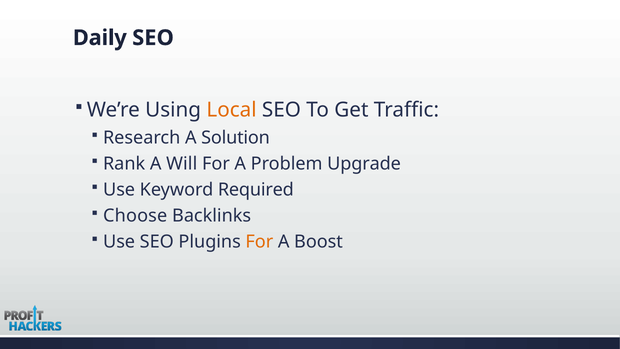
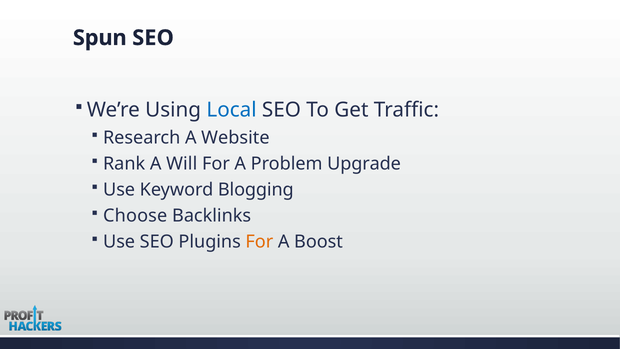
Daily: Daily -> Spun
Local colour: orange -> blue
Solution: Solution -> Website
Required: Required -> Blogging
